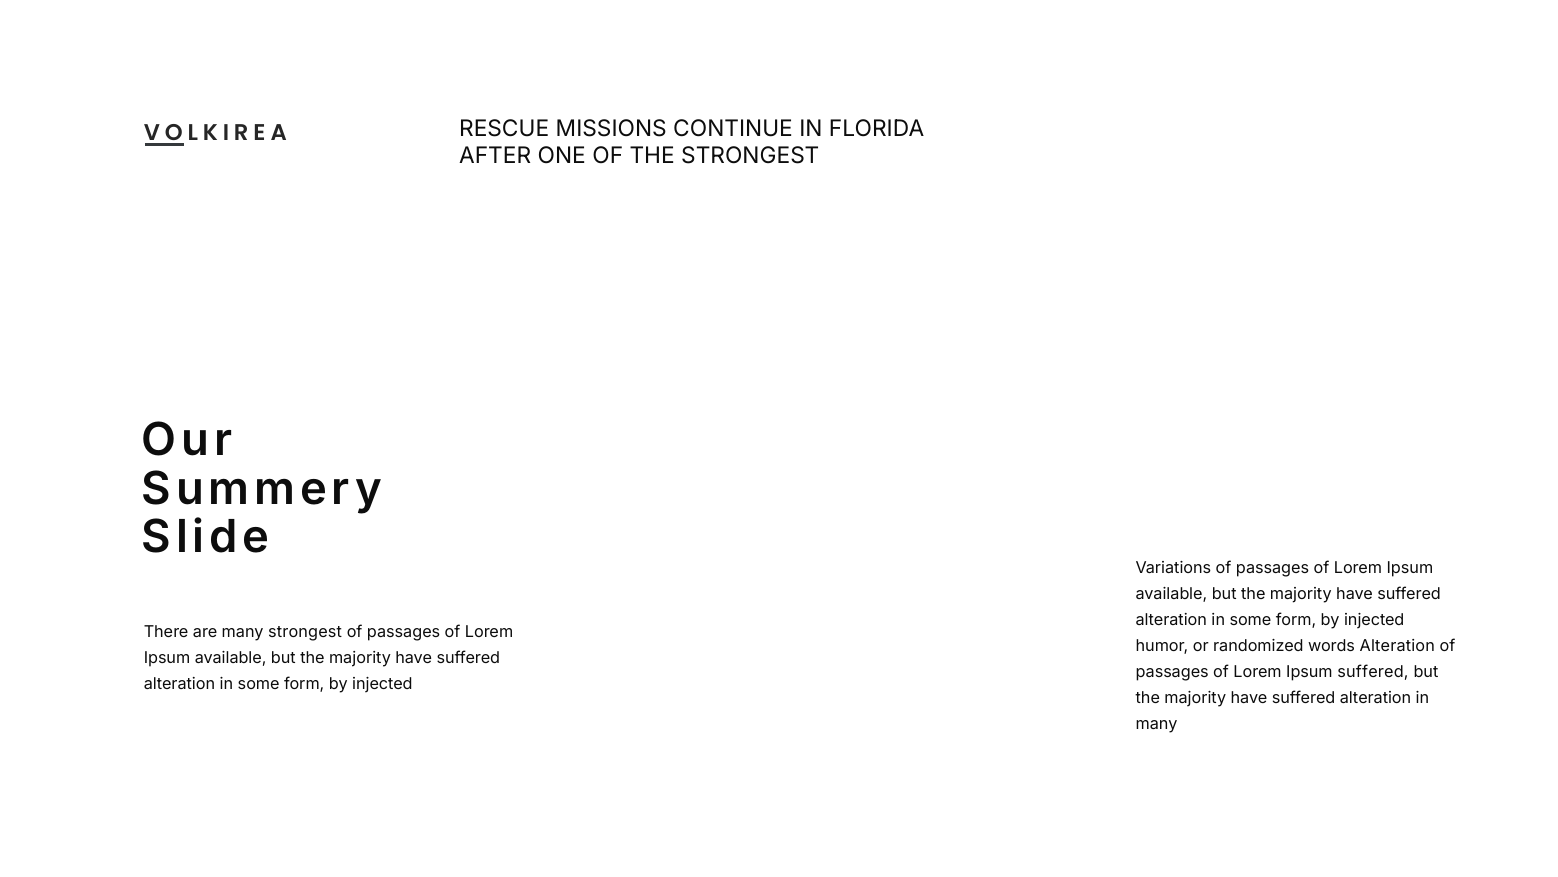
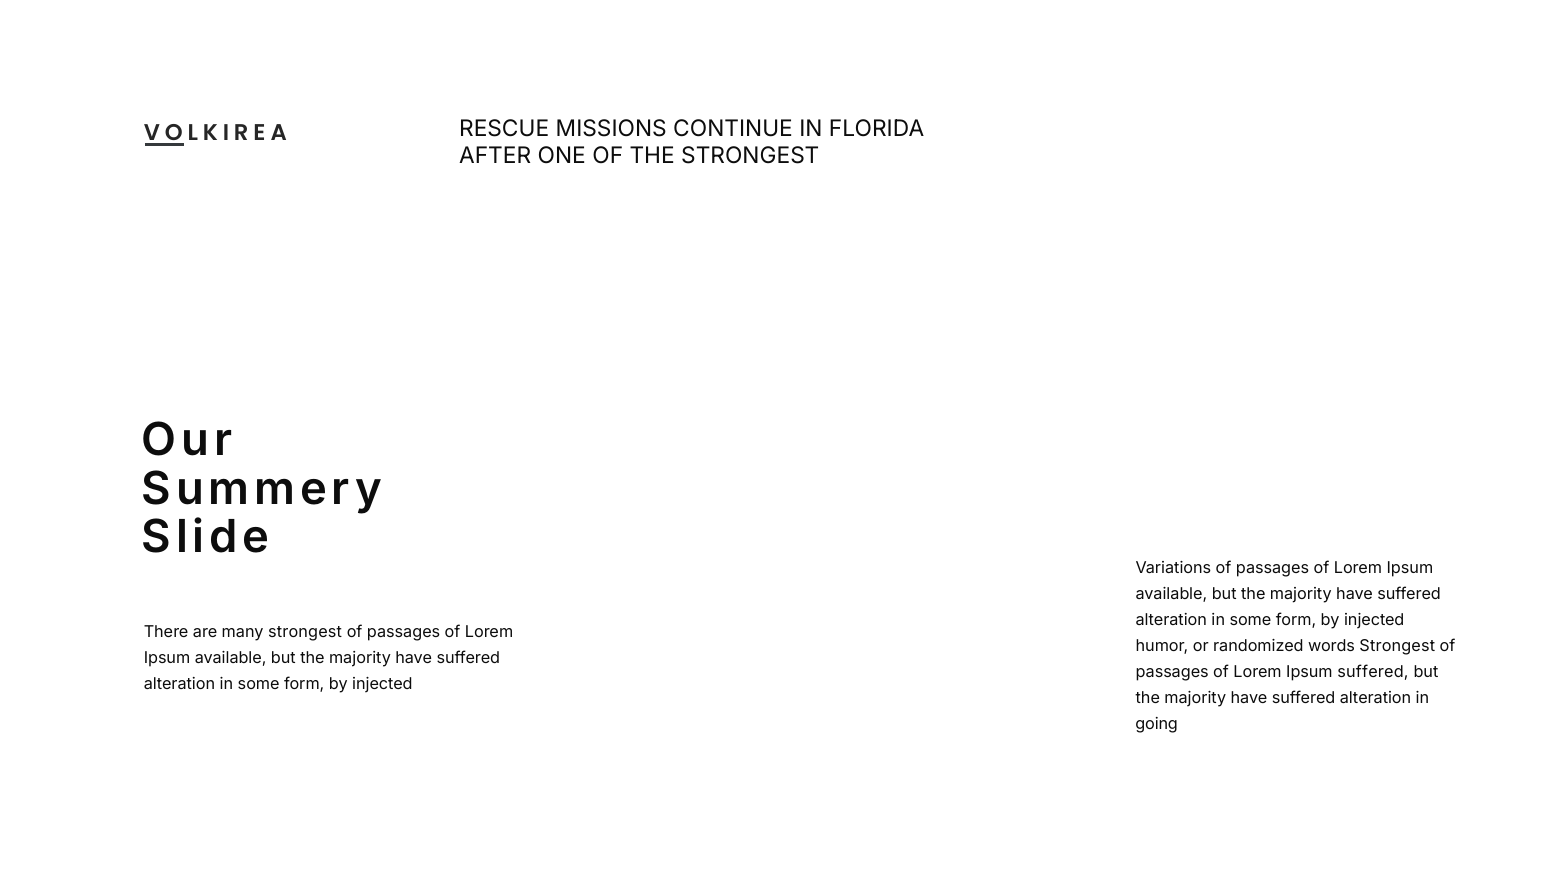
words Alteration: Alteration -> Strongest
many at (1157, 723): many -> going
